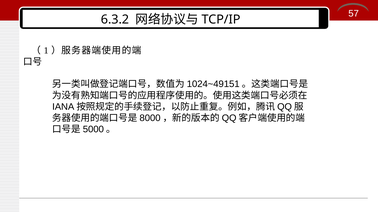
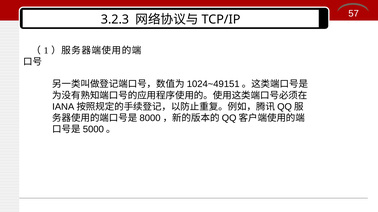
6.3.2: 6.3.2 -> 3.2.3
